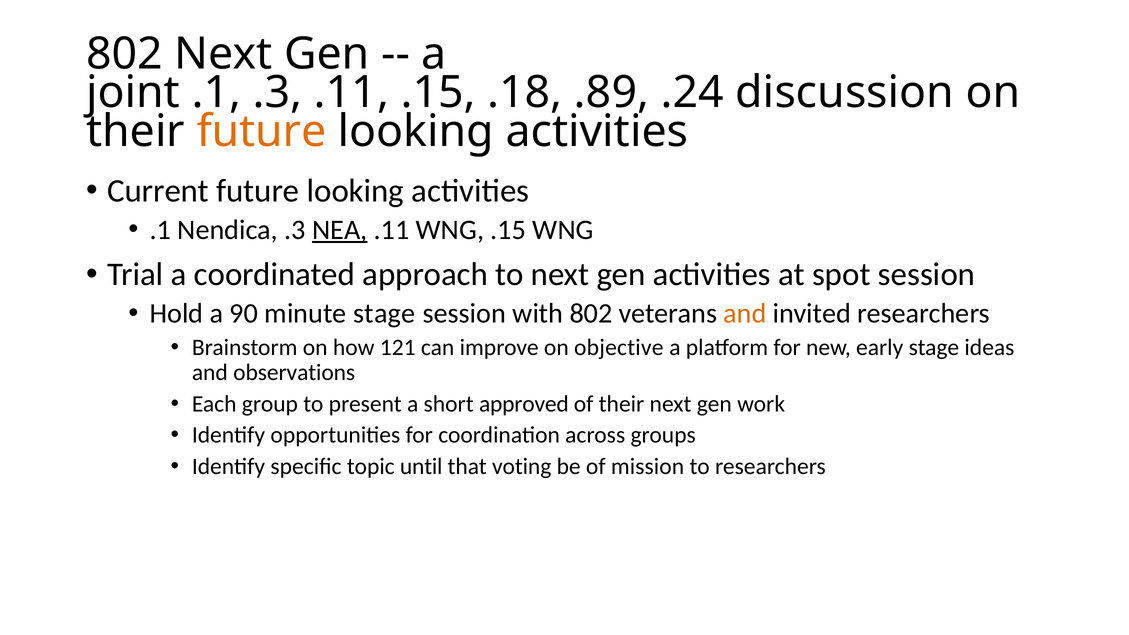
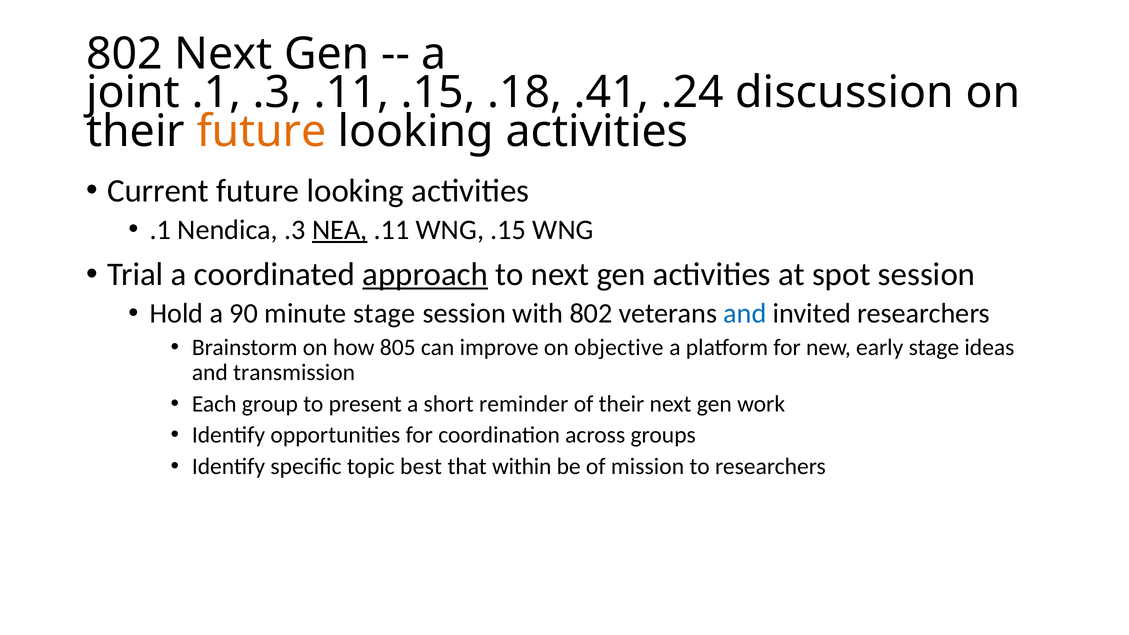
.89: .89 -> .41
approach underline: none -> present
and at (745, 313) colour: orange -> blue
121: 121 -> 805
observations: observations -> transmission
approved: approved -> reminder
until: until -> best
voting: voting -> within
